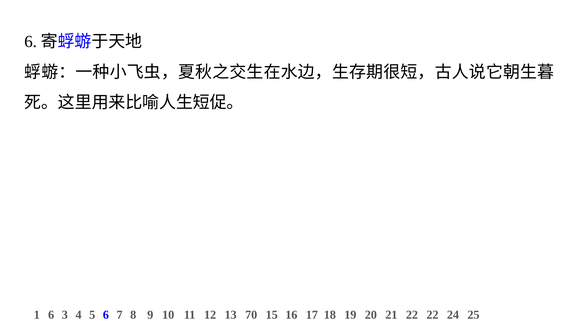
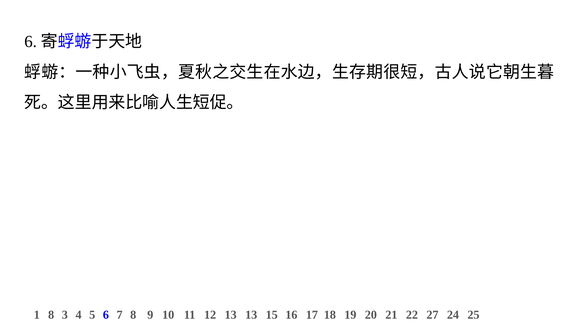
1 6: 6 -> 8
13 70: 70 -> 13
22 22: 22 -> 27
